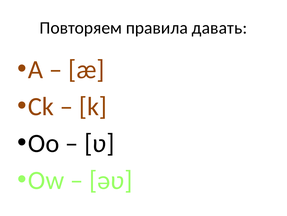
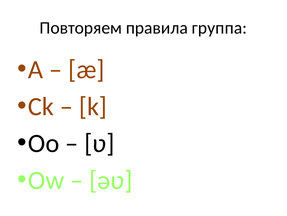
давать: давать -> группа
